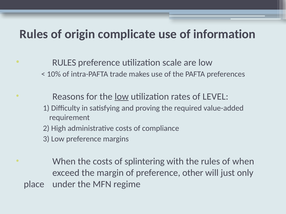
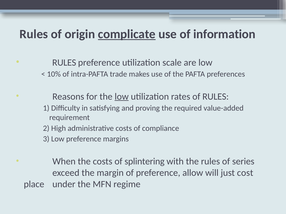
complicate underline: none -> present
of LEVEL: LEVEL -> RULES
of when: when -> series
other: other -> allow
only: only -> cost
